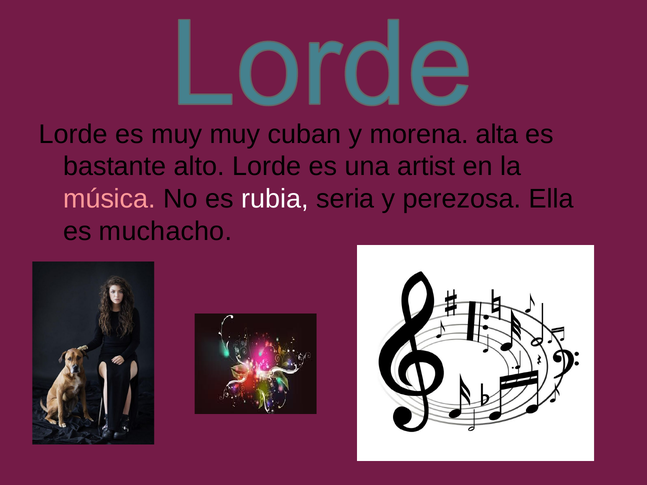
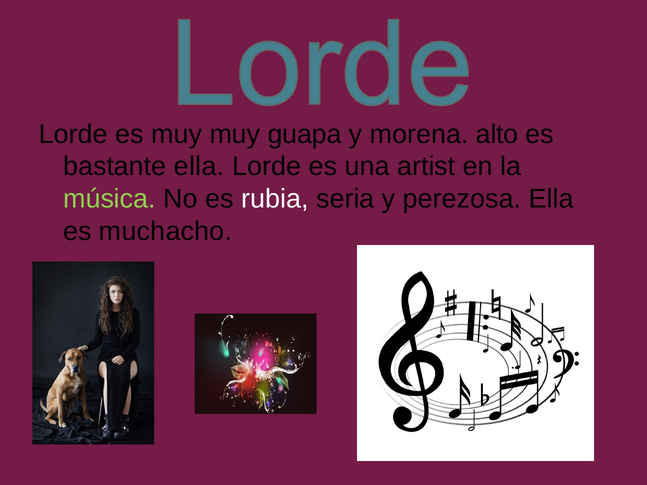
cuban: cuban -> guapa
alta: alta -> alto
bastante alto: alto -> ella
música colour: pink -> light green
